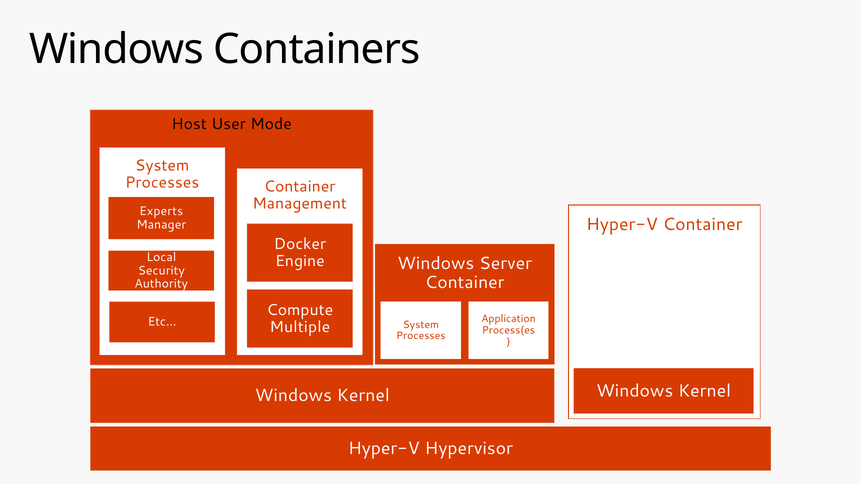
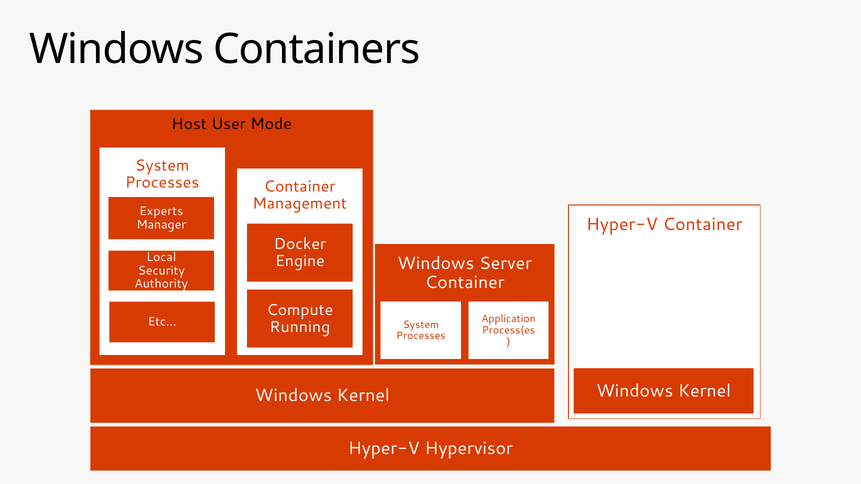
Multiple: Multiple -> Running
